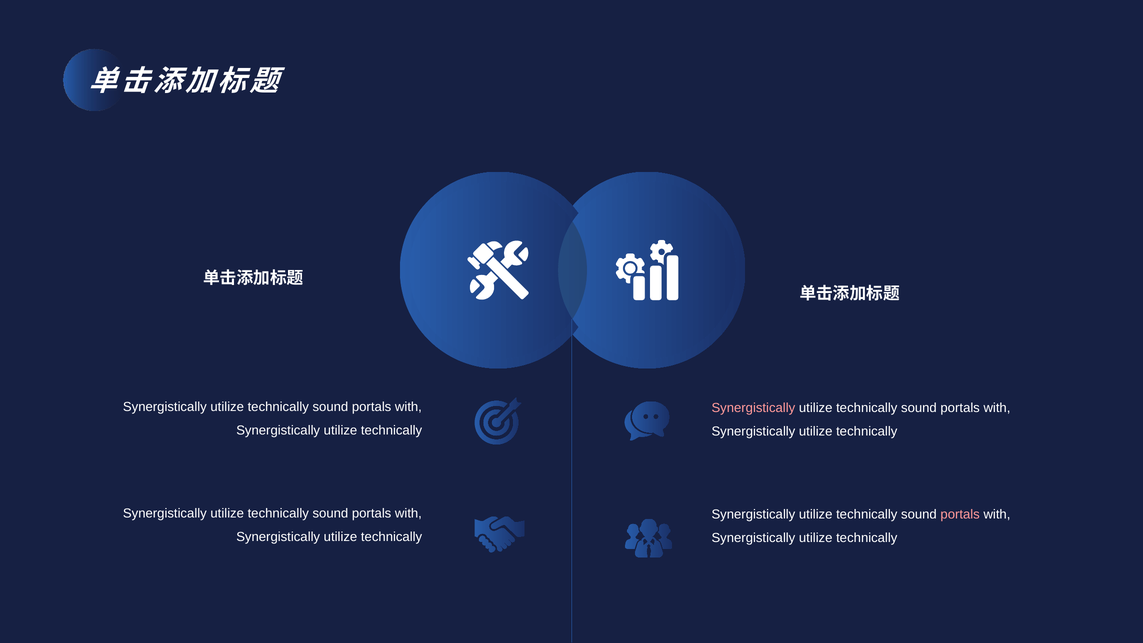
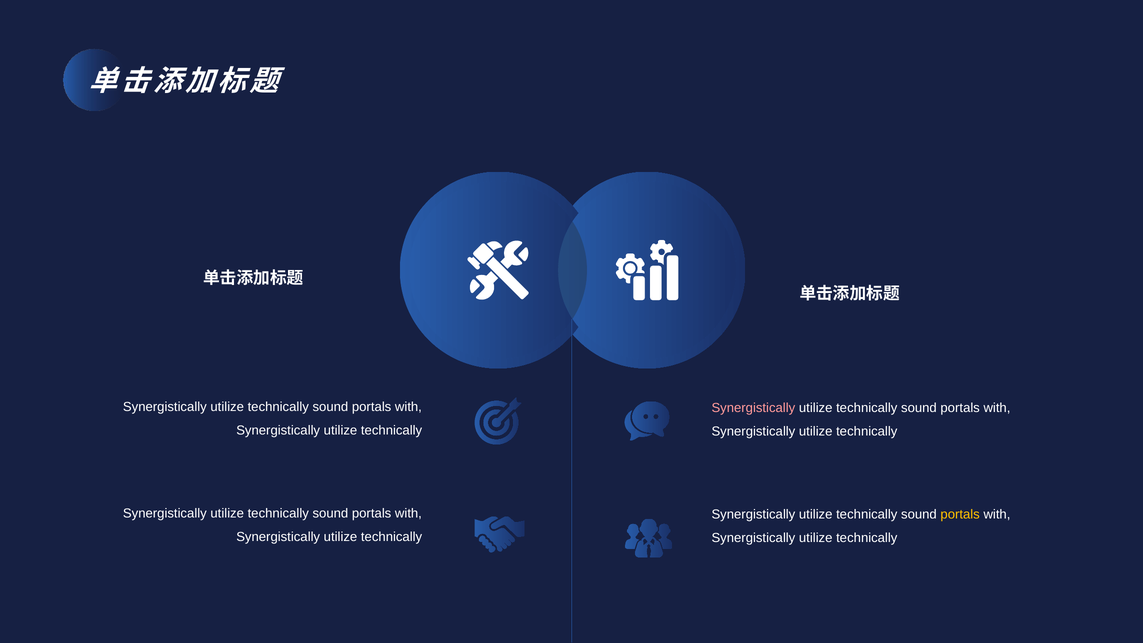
portals at (960, 514) colour: pink -> yellow
